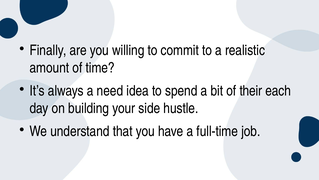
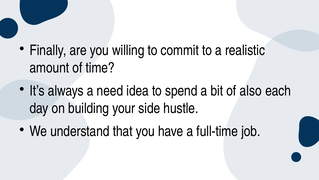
their: their -> also
